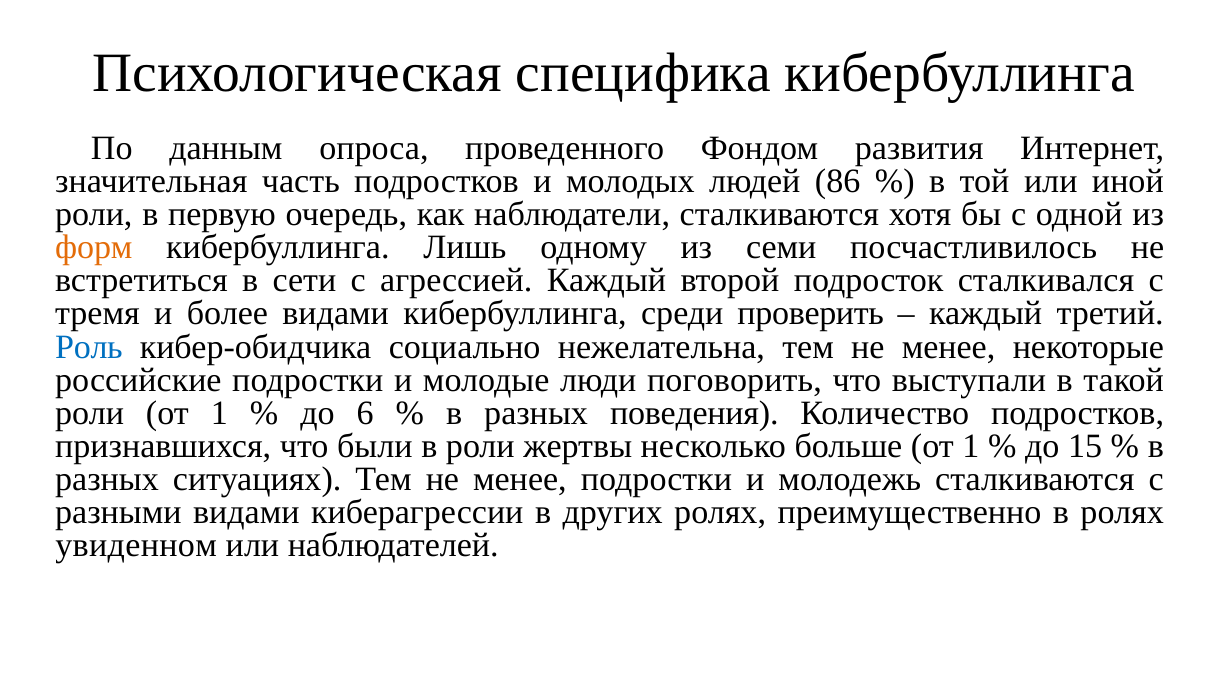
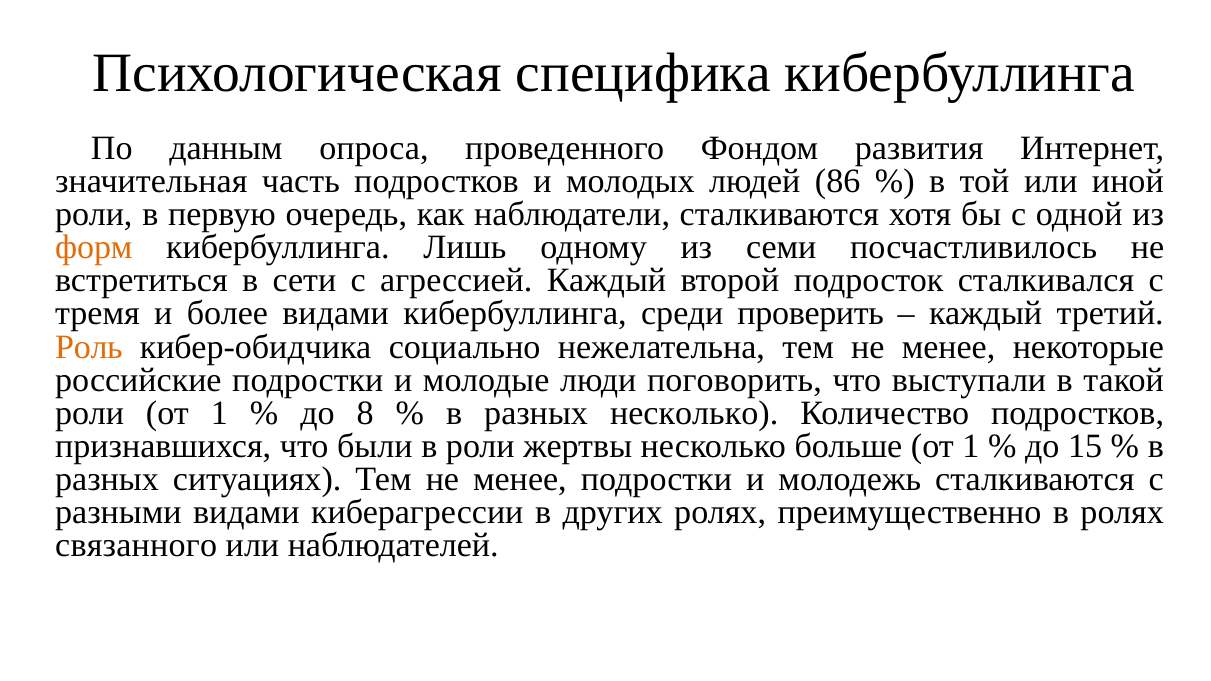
Роль colour: blue -> orange
6: 6 -> 8
разных поведения: поведения -> несколько
увиденном: увиденном -> связанного
